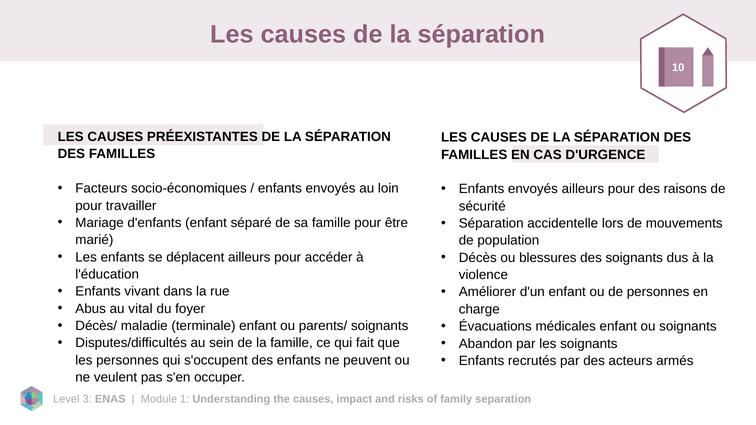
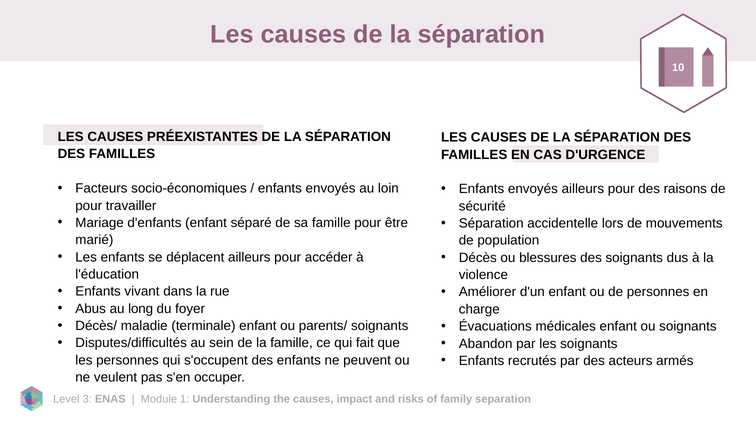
vital: vital -> long
